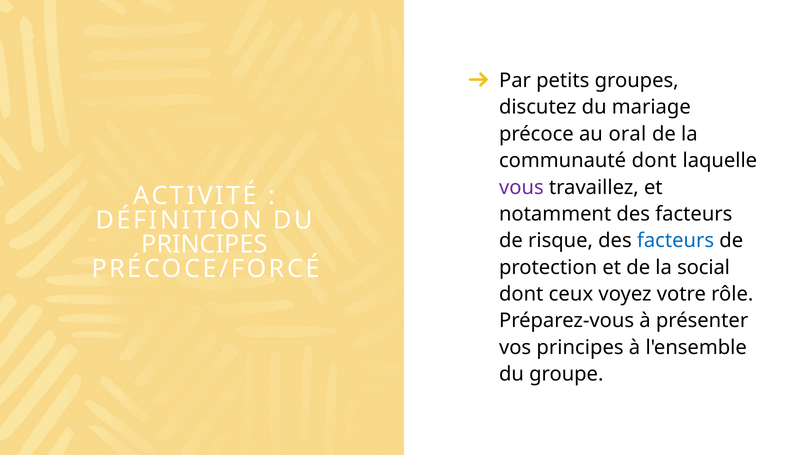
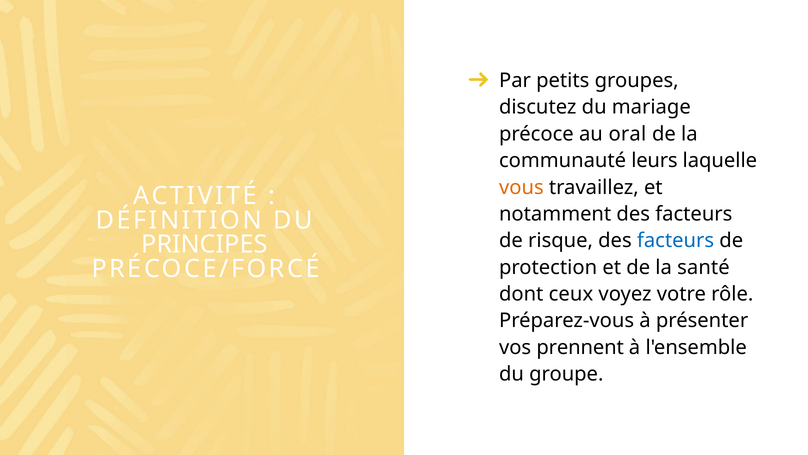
communauté dont: dont -> leurs
vous colour: purple -> orange
social: social -> santé
vos principes: principes -> prennent
